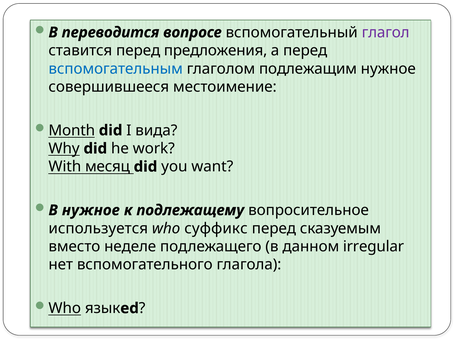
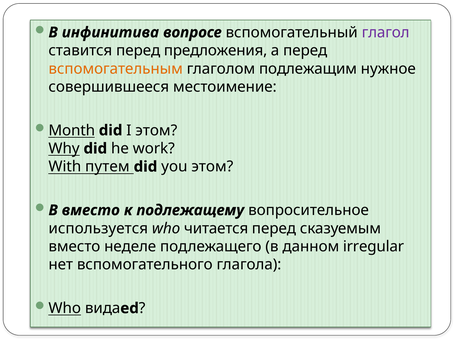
переводится: переводится -> инфинитива
вспомогательным colour: blue -> orange
I вида: вида -> этом
месяц: месяц -> путем
you want: want -> этом
В нужное: нужное -> вместо
суффикс: суффикс -> читается
язык: язык -> вида
